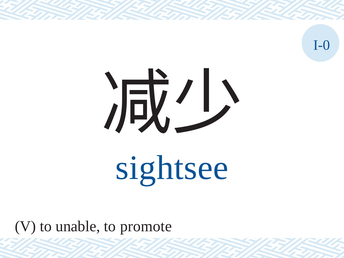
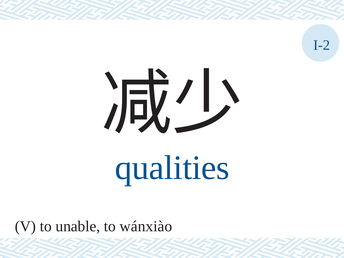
I-0: I-0 -> I-2
sightsee: sightsee -> qualities
promote: promote -> wánxiào
